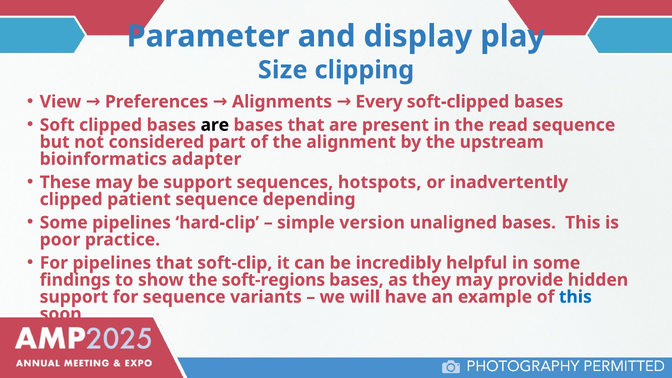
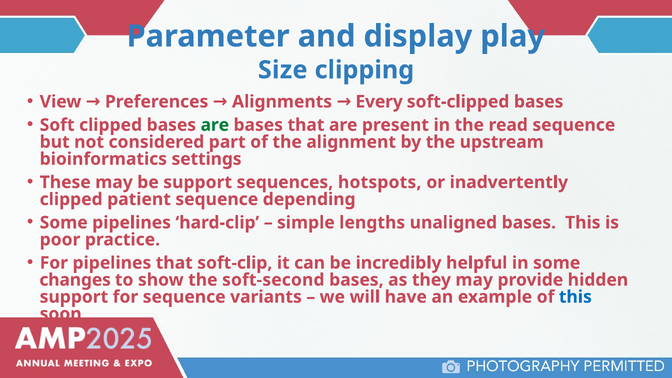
are at (215, 125) colour: black -> green
adapter: adapter -> settings
version: version -> lengths
findings: findings -> changes
soft-regions: soft-regions -> soft-second
